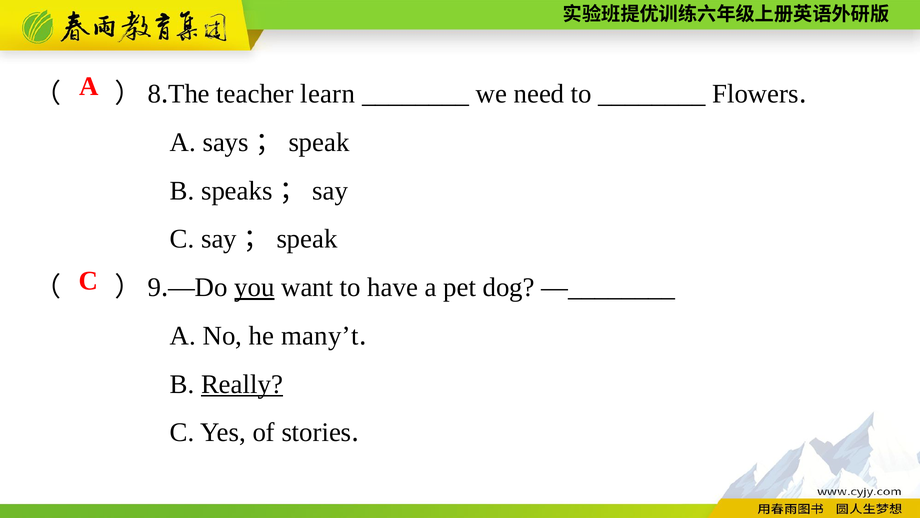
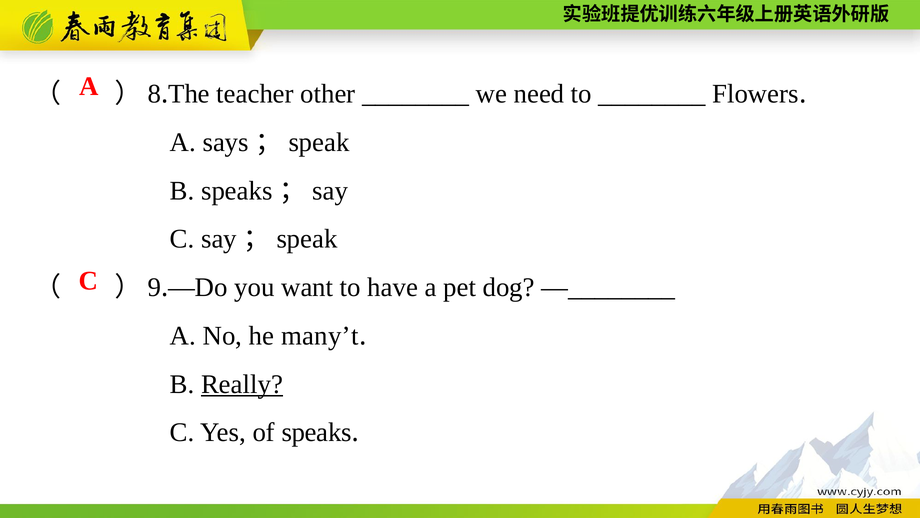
learn: learn -> other
you underline: present -> none
of stories: stories -> speaks
